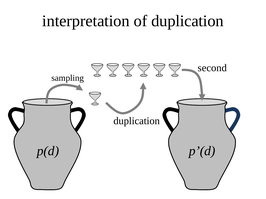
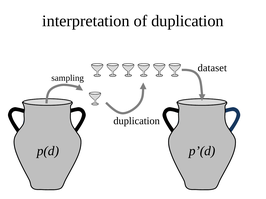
second: second -> dataset
